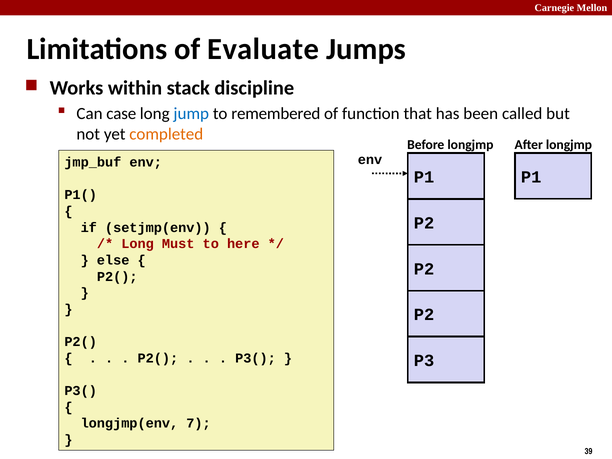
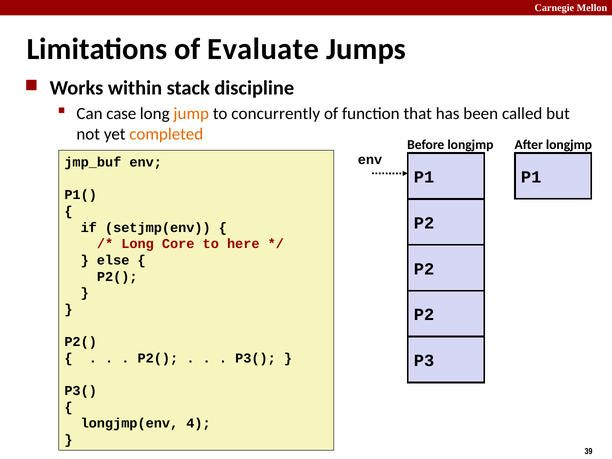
jump colour: blue -> orange
remembered: remembered -> concurrently
Must: Must -> Core
7: 7 -> 4
